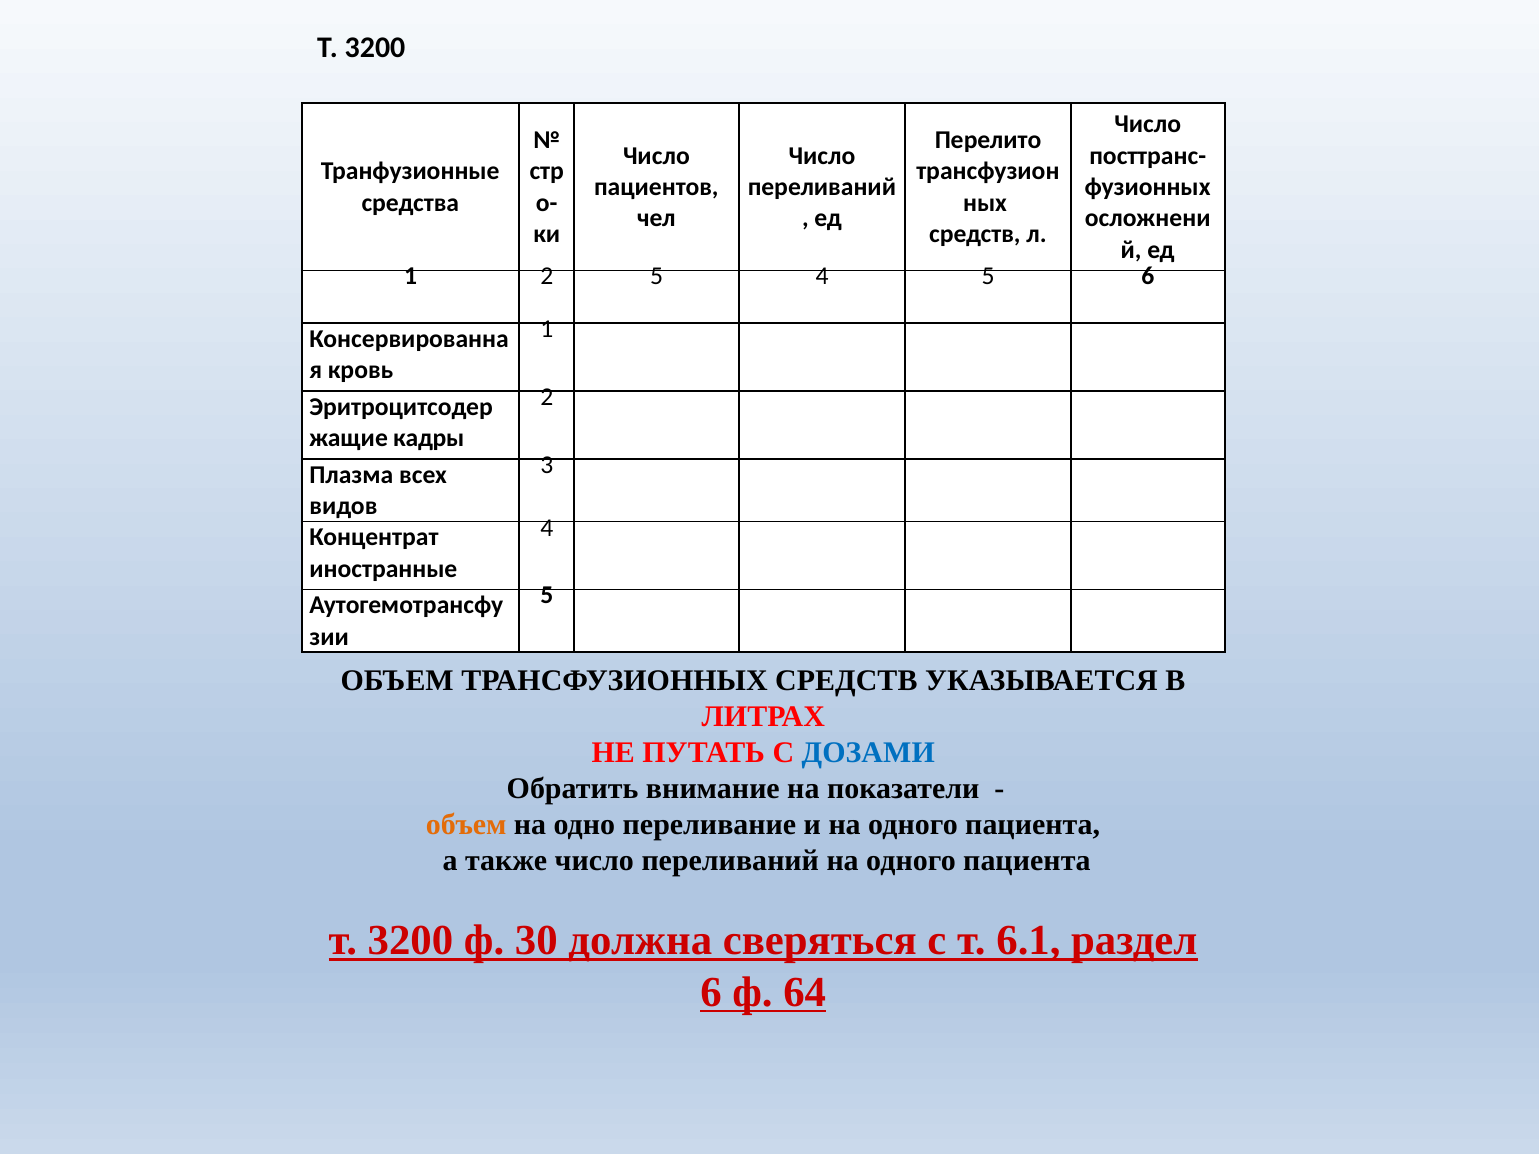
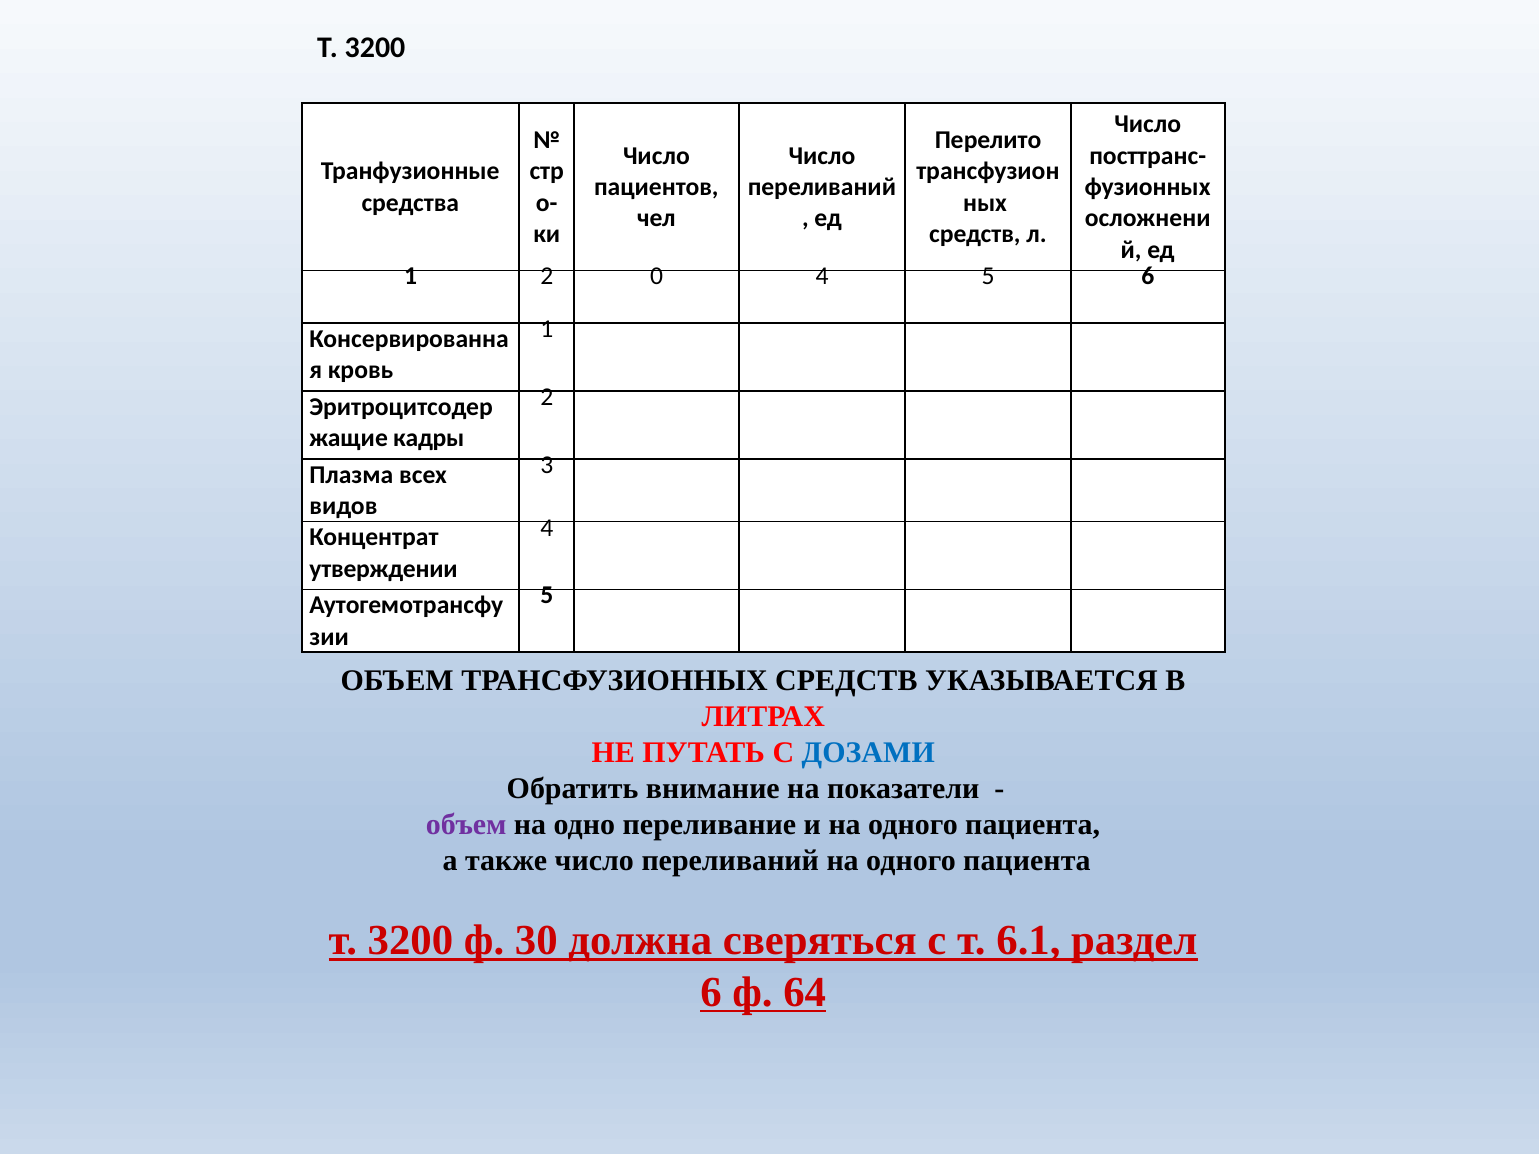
2 5: 5 -> 0
иностранные: иностранные -> утверждении
объем at (466, 825) colour: orange -> purple
